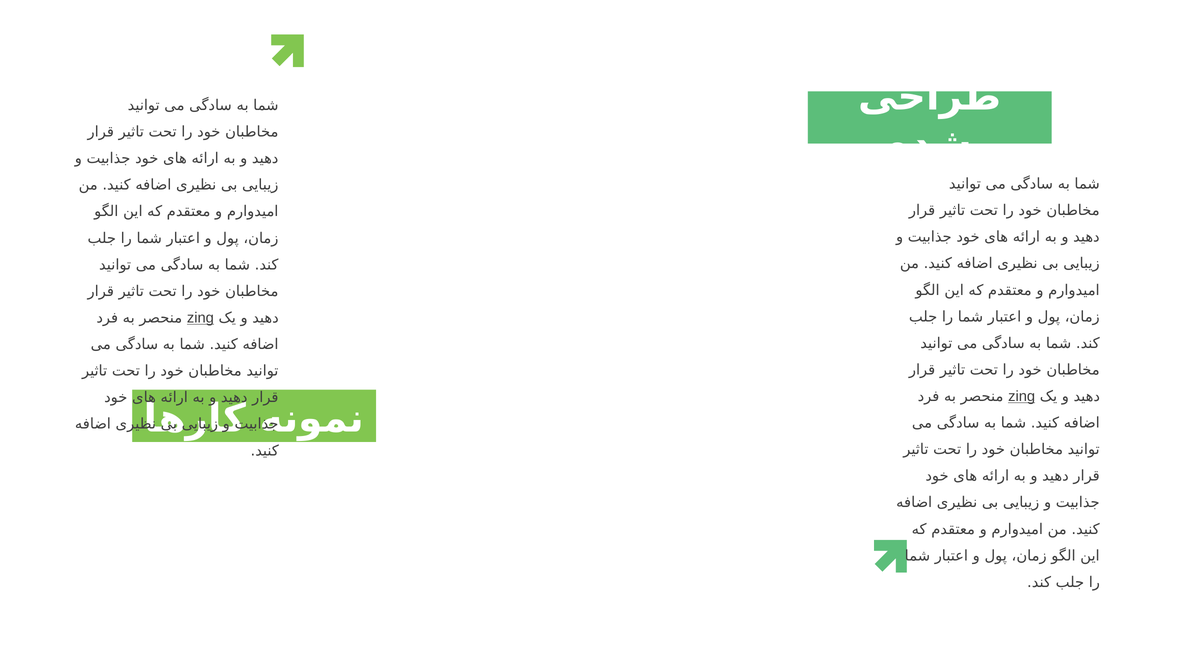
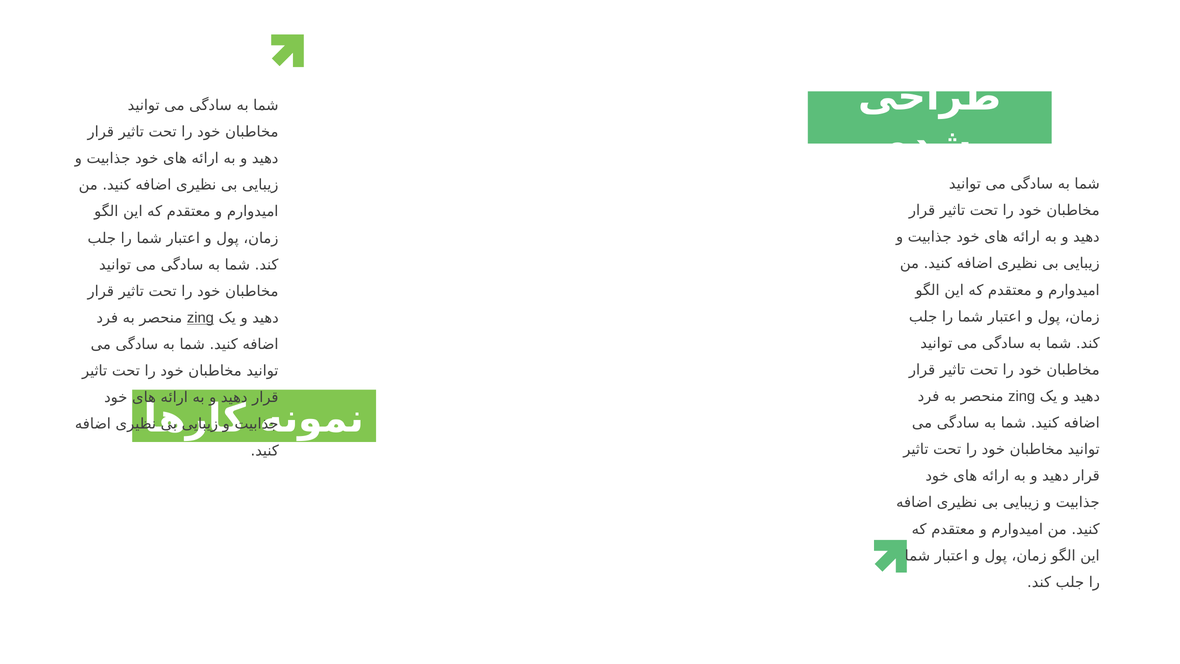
zing at (1022, 396) underline: present -> none
